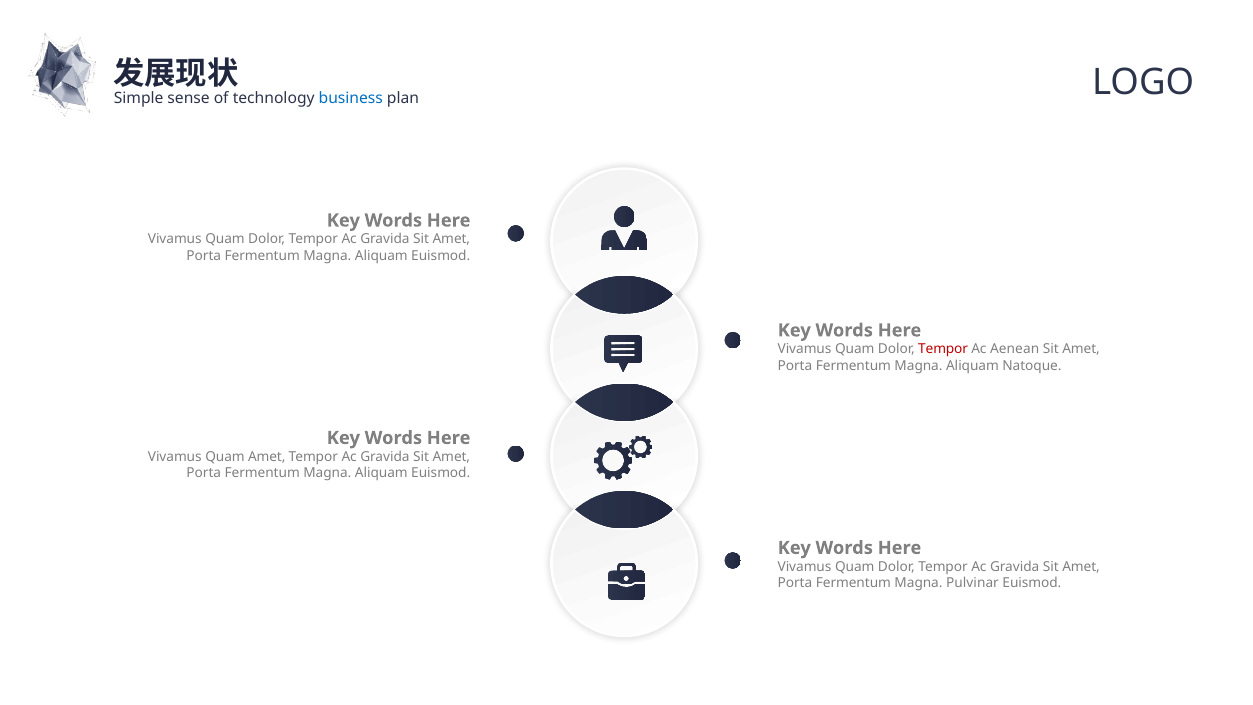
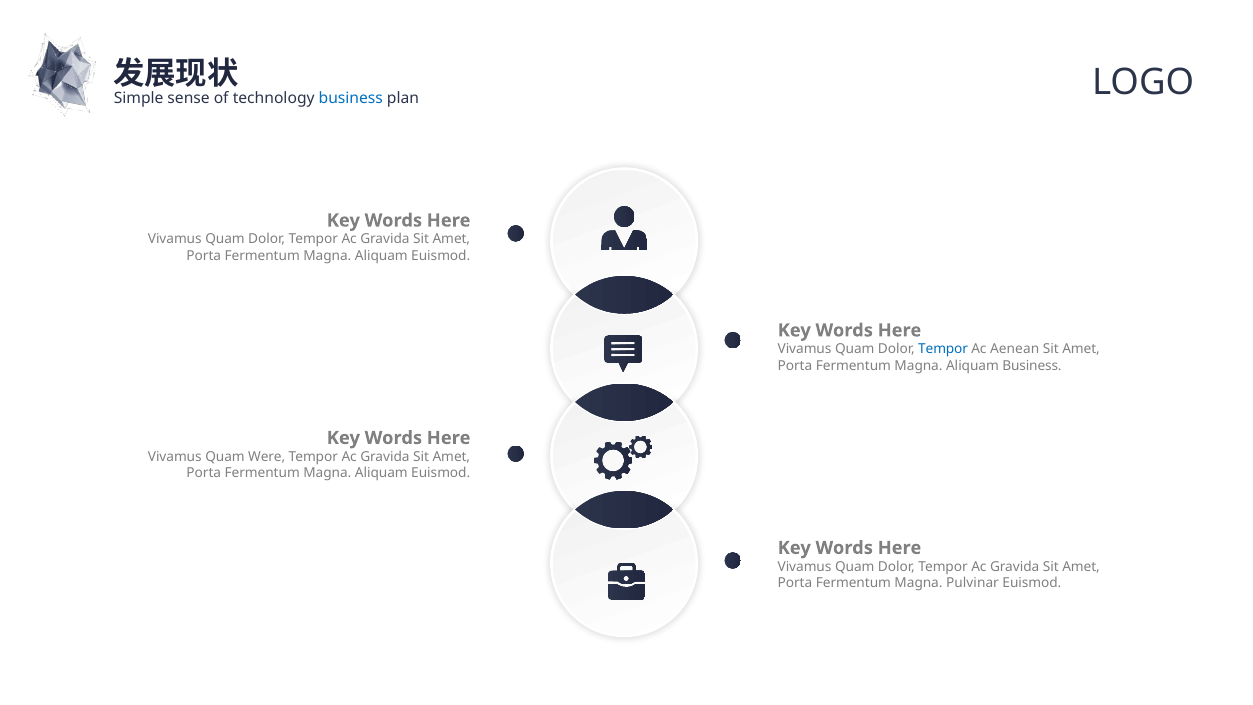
Tempor at (943, 349) colour: red -> blue
Aliquam Natoque: Natoque -> Business
Quam Amet: Amet -> Were
